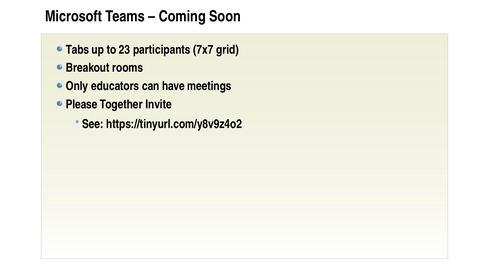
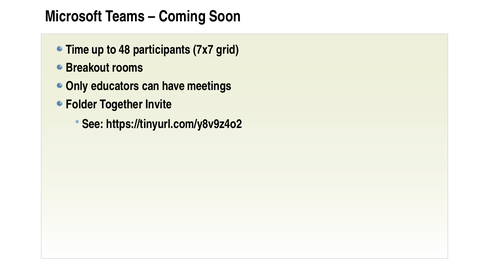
Tabs: Tabs -> Time
23: 23 -> 48
Please: Please -> Folder
